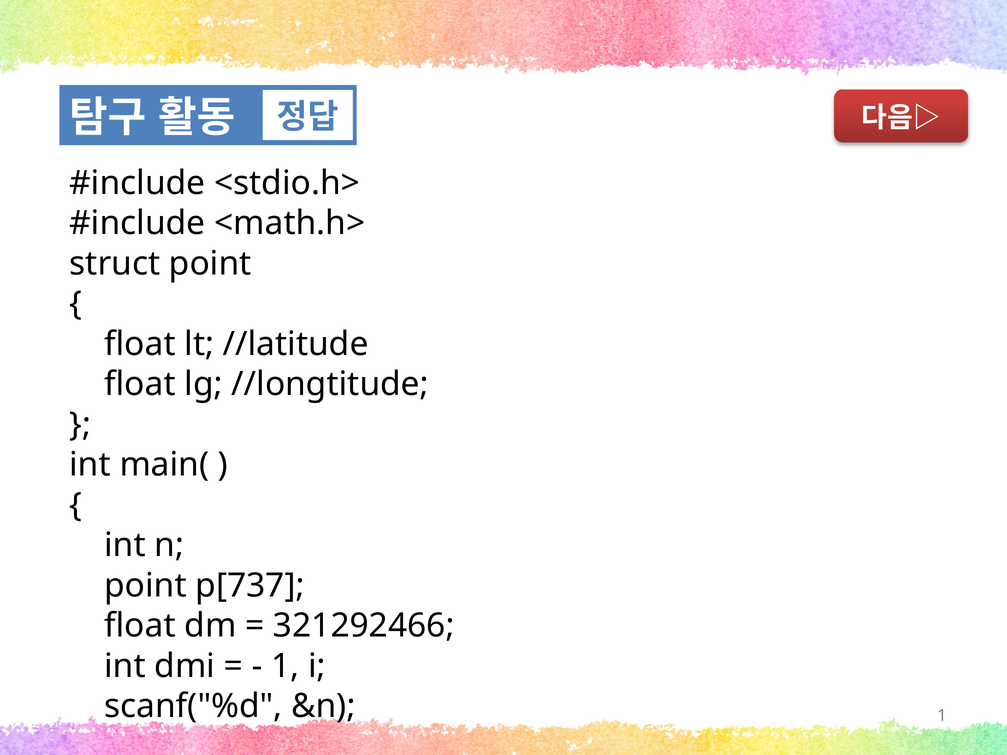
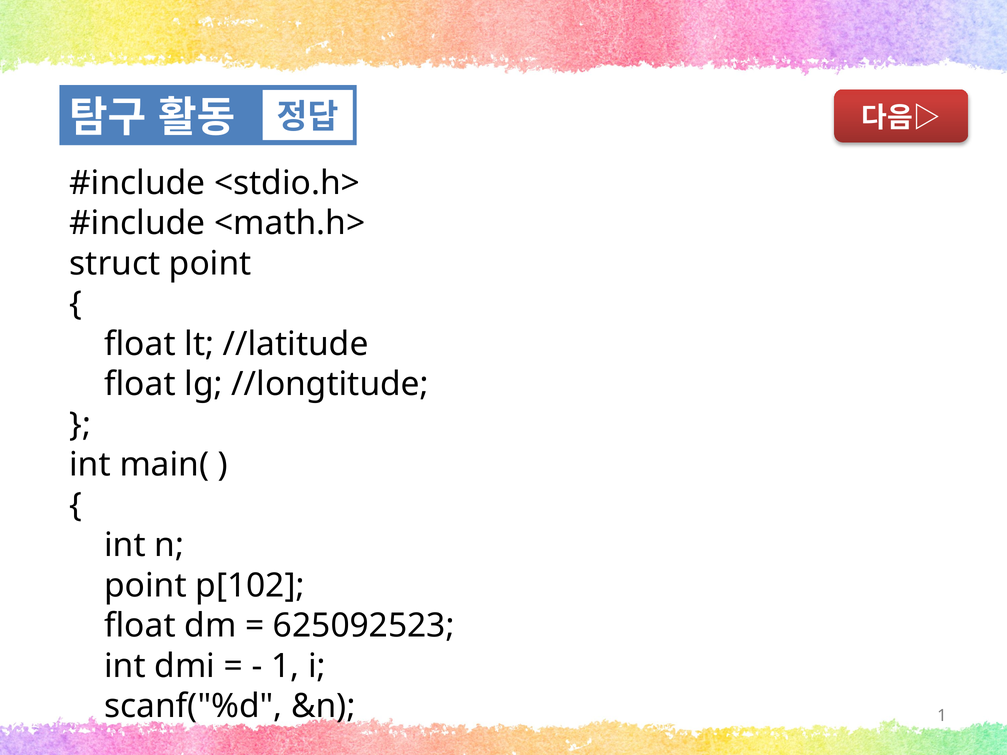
p[737: p[737 -> p[102
321292466: 321292466 -> 625092523
